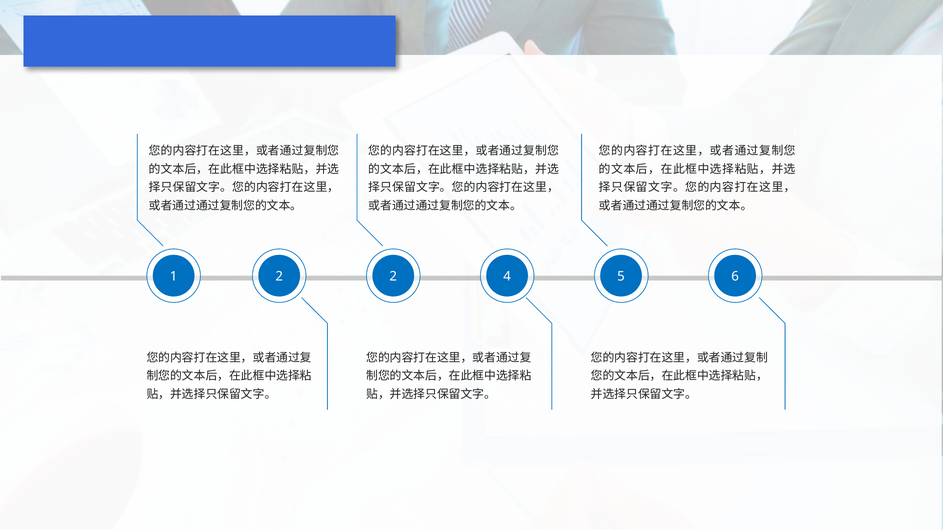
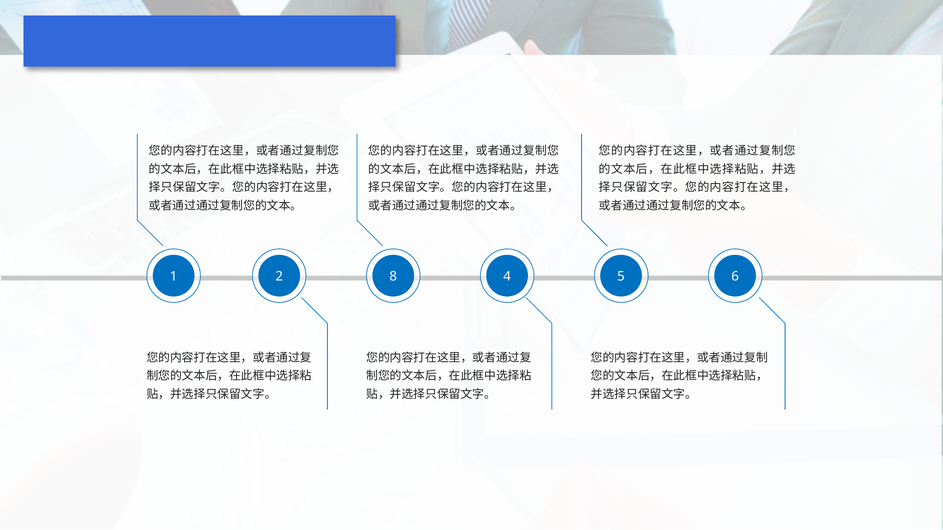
2 2: 2 -> 8
